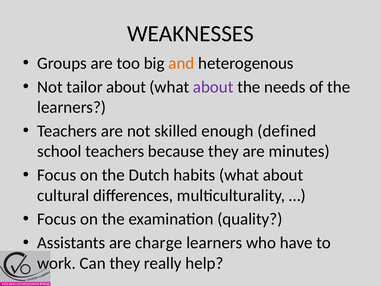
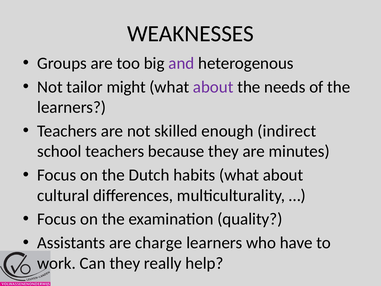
and colour: orange -> purple
tailor about: about -> might
defined: defined -> indirect
